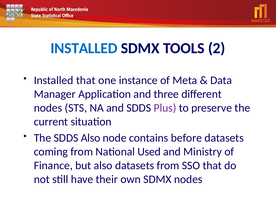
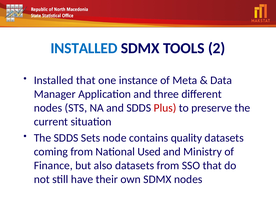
Plus colour: purple -> red
SDDS Also: Also -> Sets
before: before -> quality
